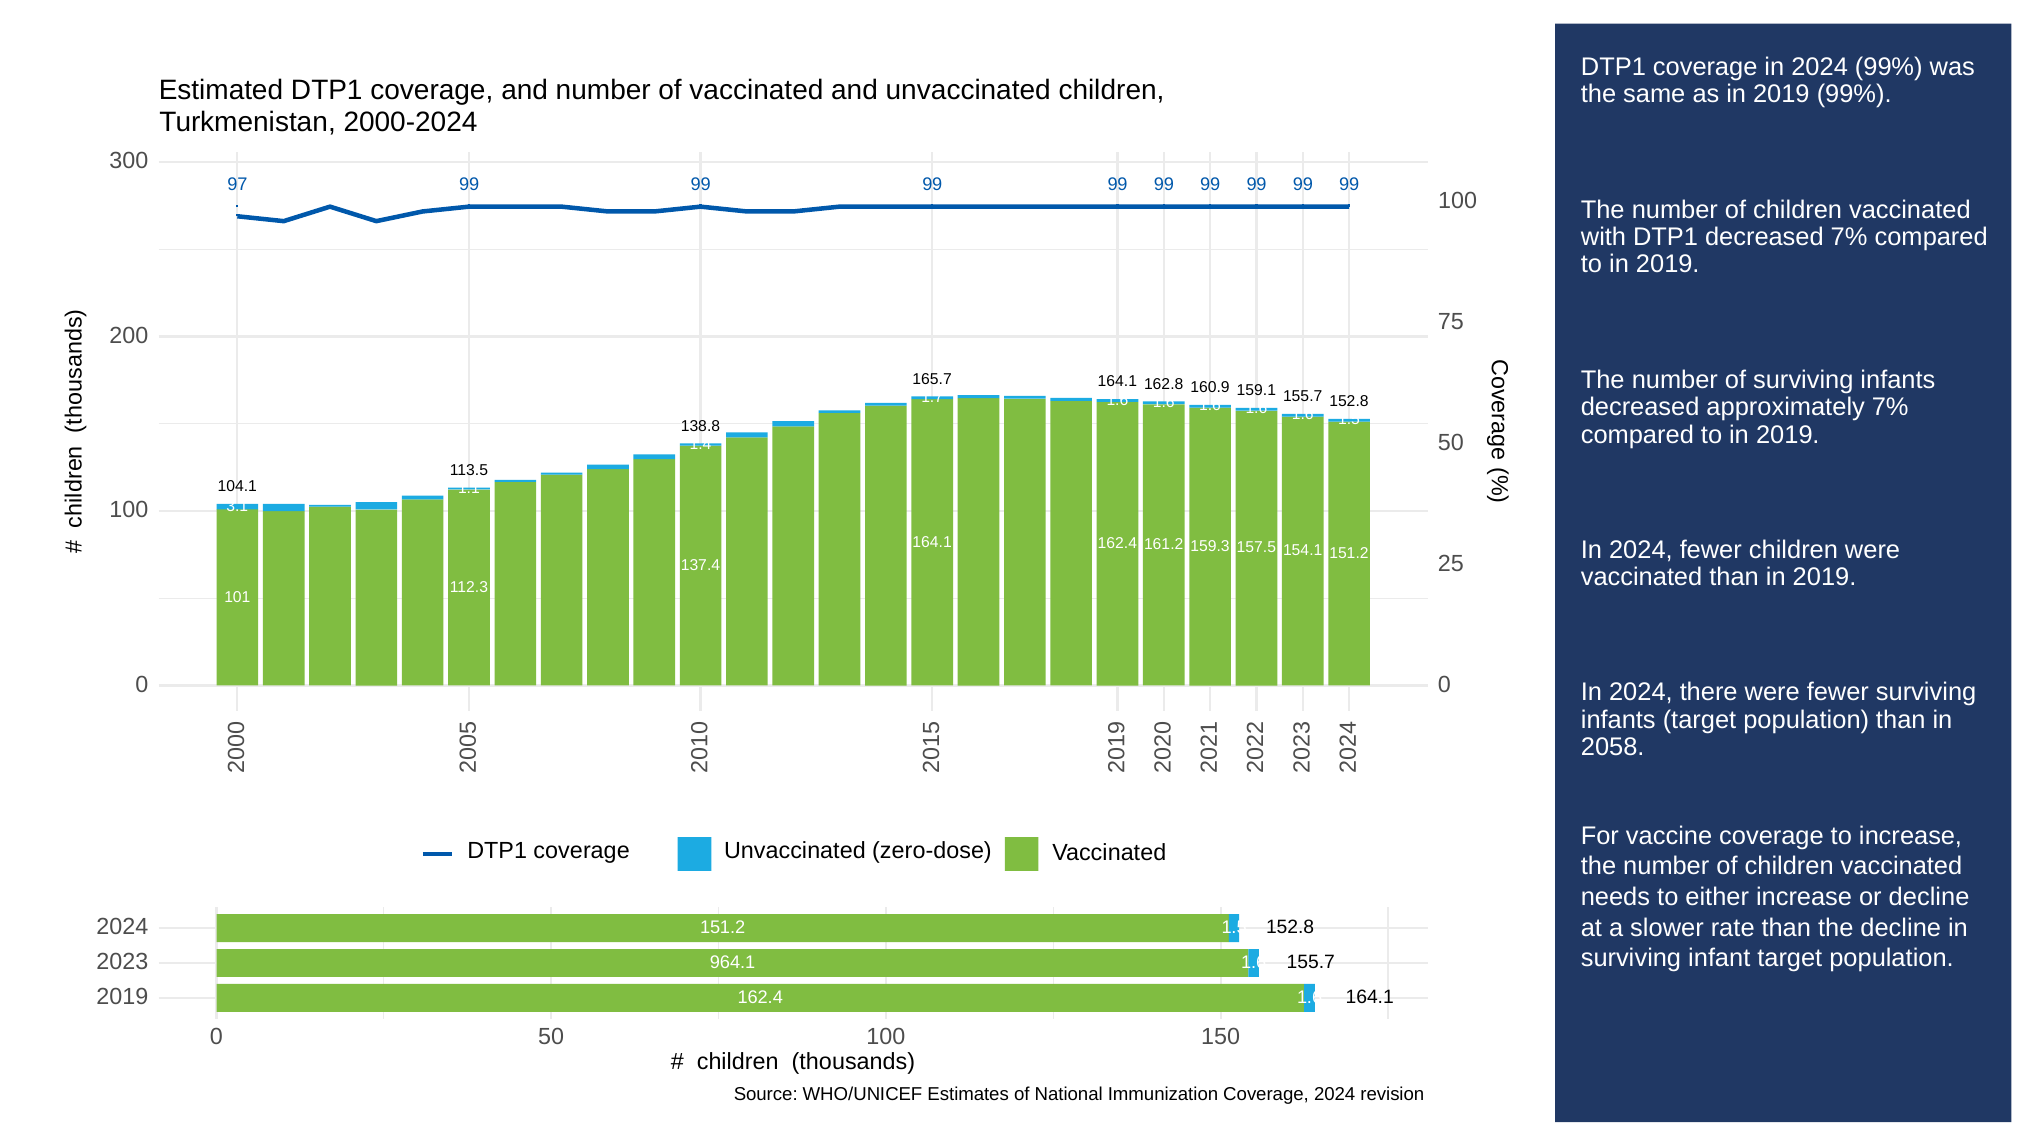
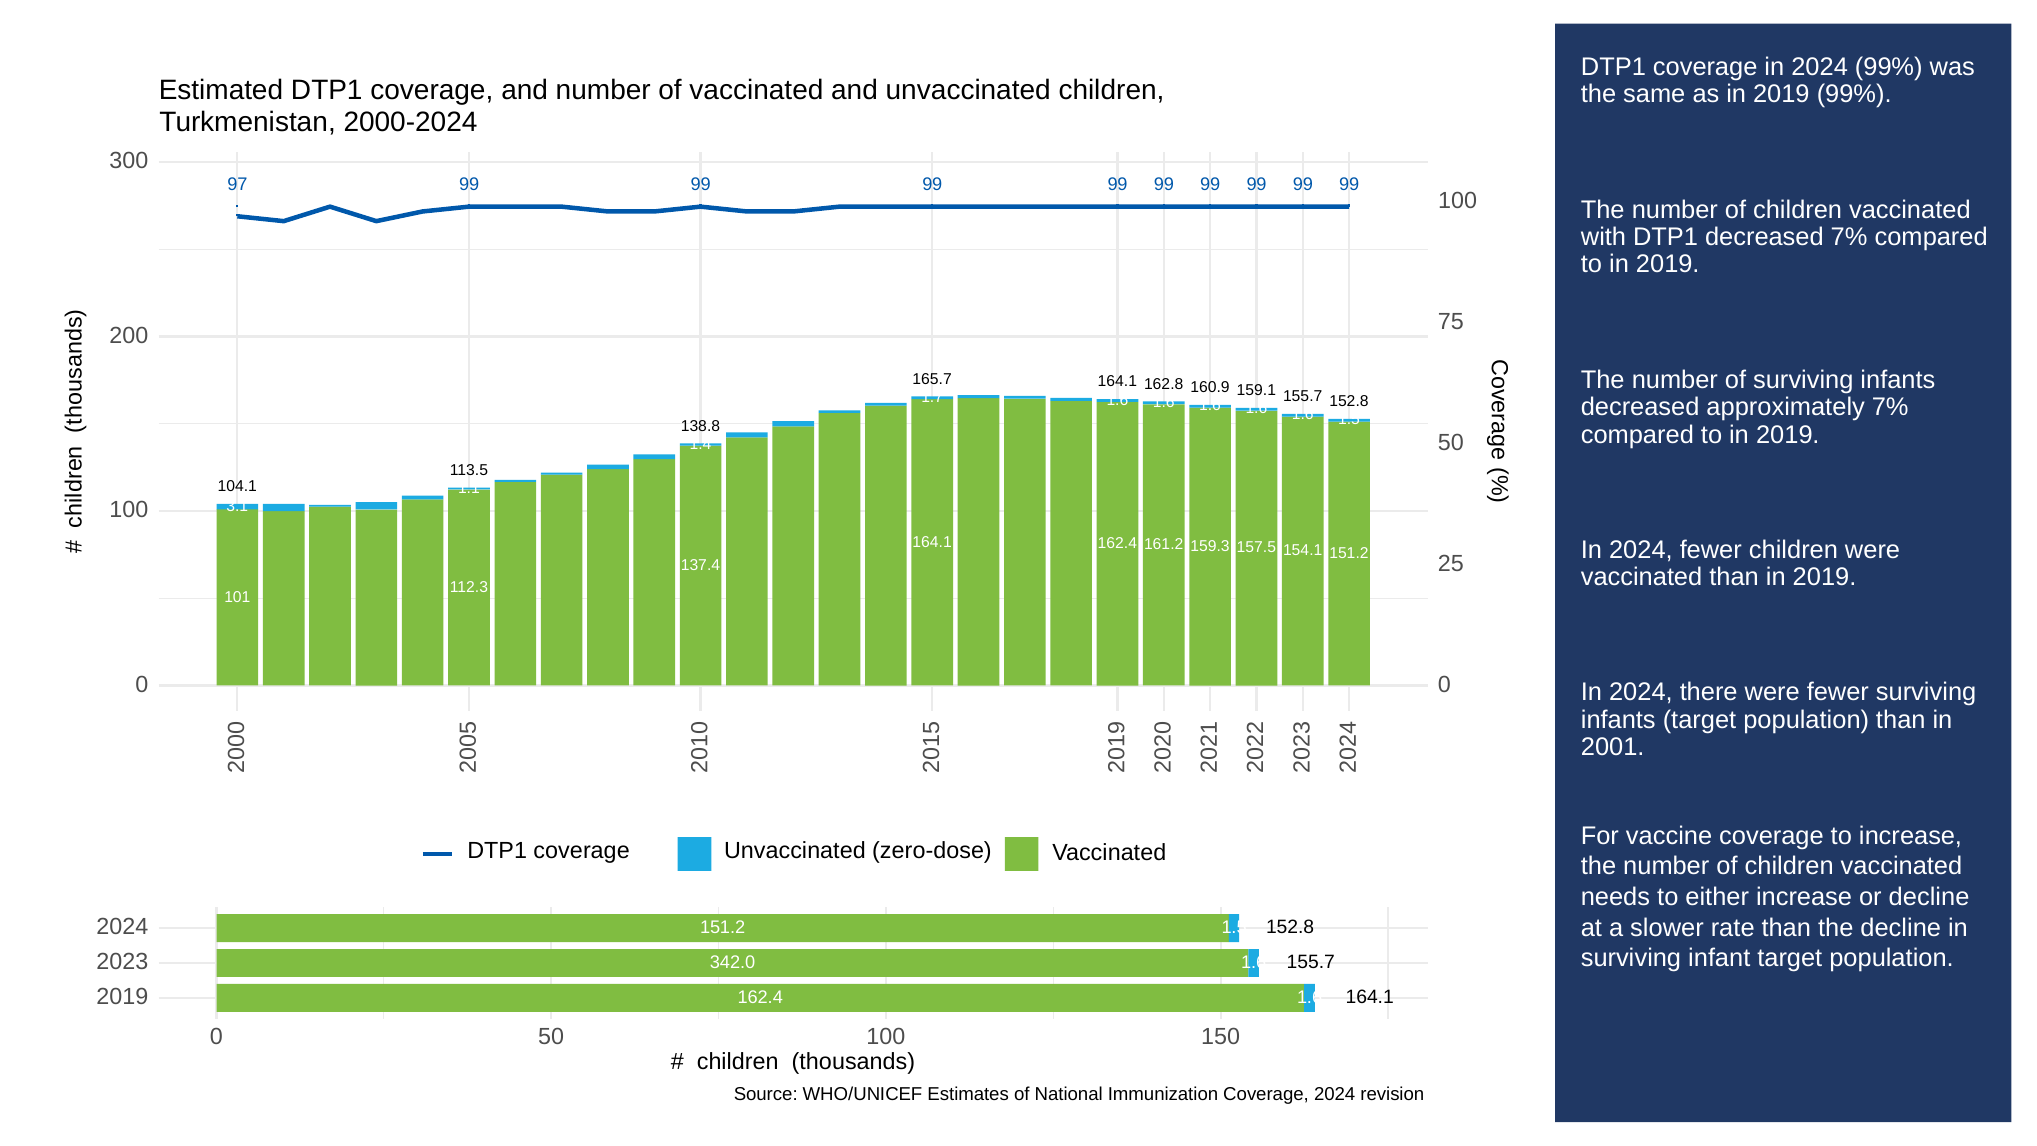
2058: 2058 -> 2001
964.1: 964.1 -> 342.0
